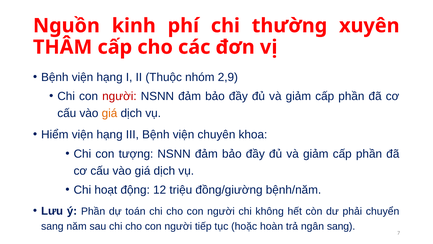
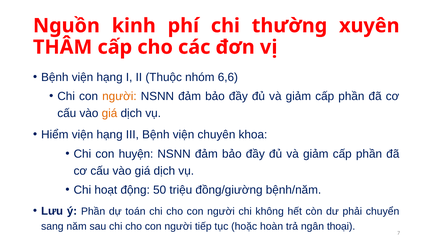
2,9: 2,9 -> 6,6
người at (119, 96) colour: red -> orange
tượng: tượng -> huyện
12: 12 -> 50
ngân sang: sang -> thoại
